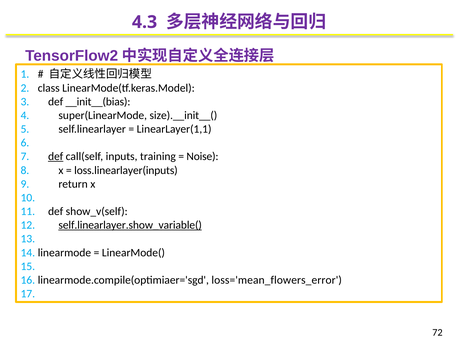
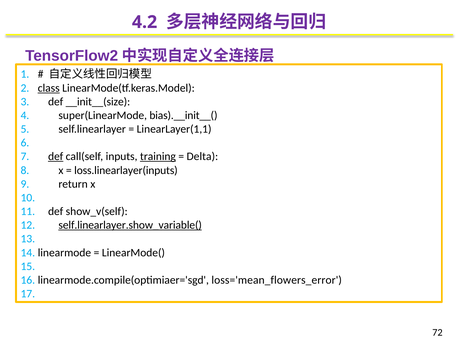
4.3: 4.3 -> 4.2
class underline: none -> present
__init__(bias: __init__(bias -> __init__(size
size).__init__(: size).__init__( -> bias).__init__(
training underline: none -> present
Noise: Noise -> Delta
